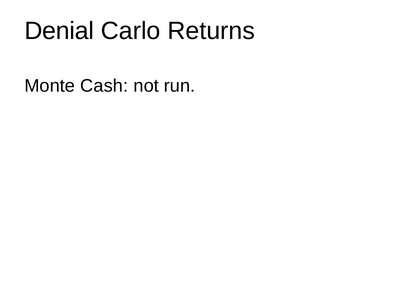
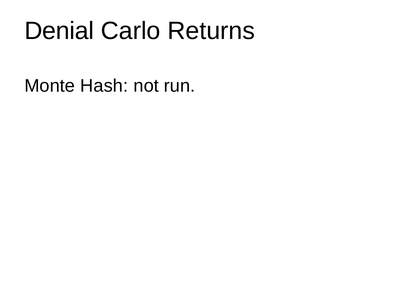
Cash: Cash -> Hash
